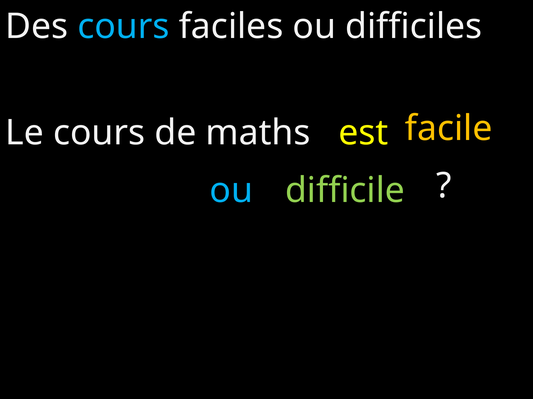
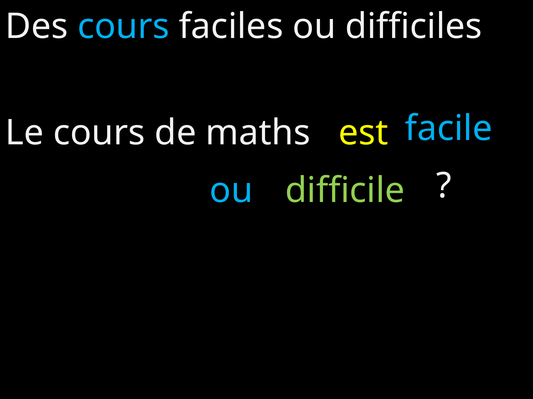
facile colour: yellow -> light blue
